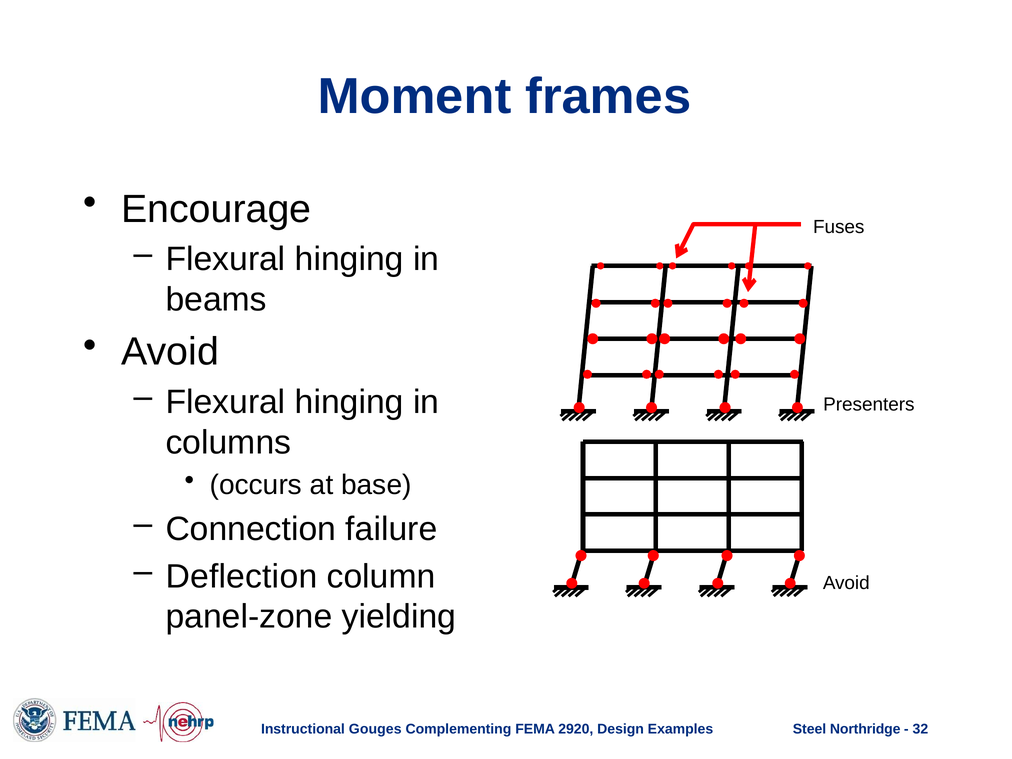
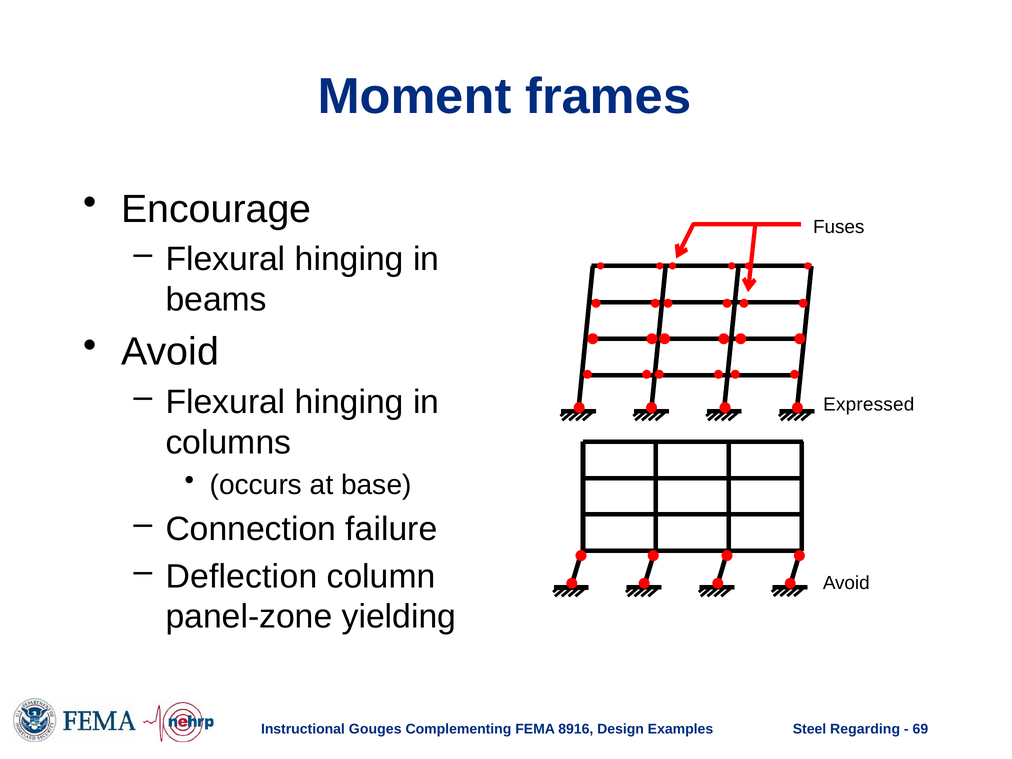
Presenters: Presenters -> Expressed
2920: 2920 -> 8916
Northridge: Northridge -> Regarding
32: 32 -> 69
